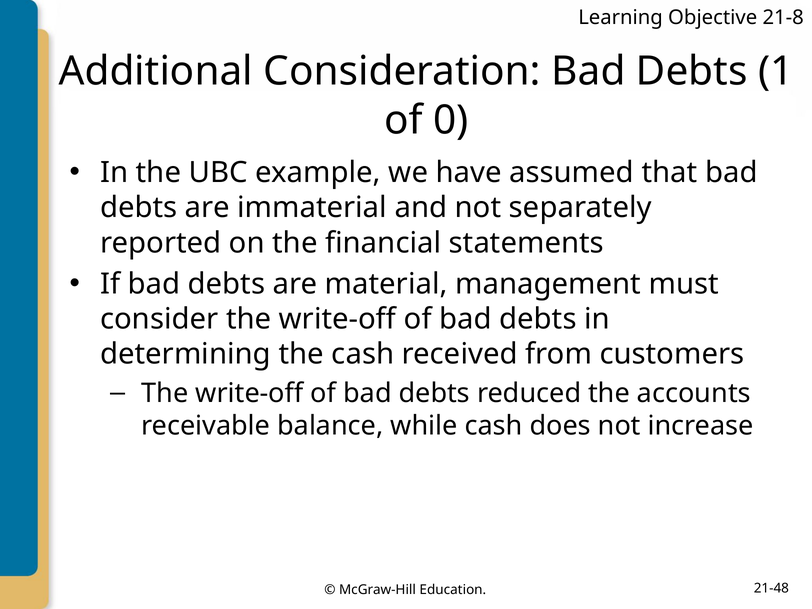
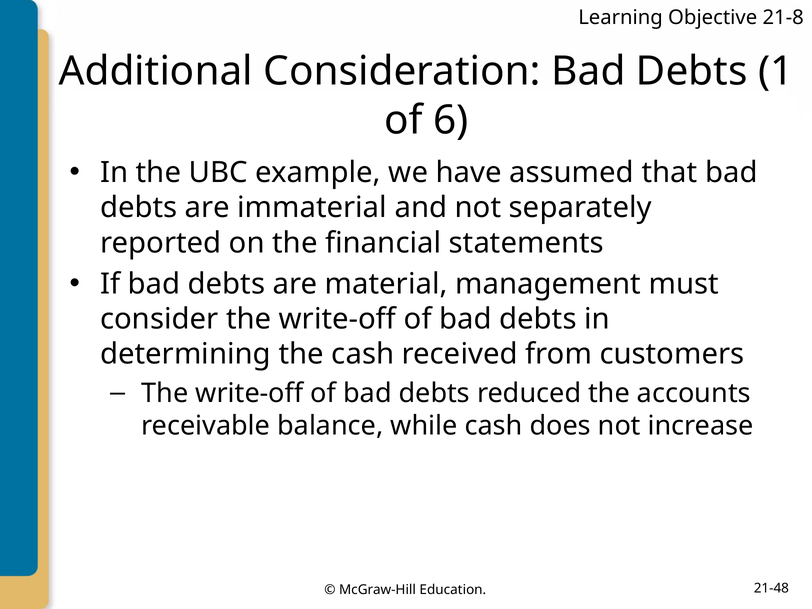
0: 0 -> 6
